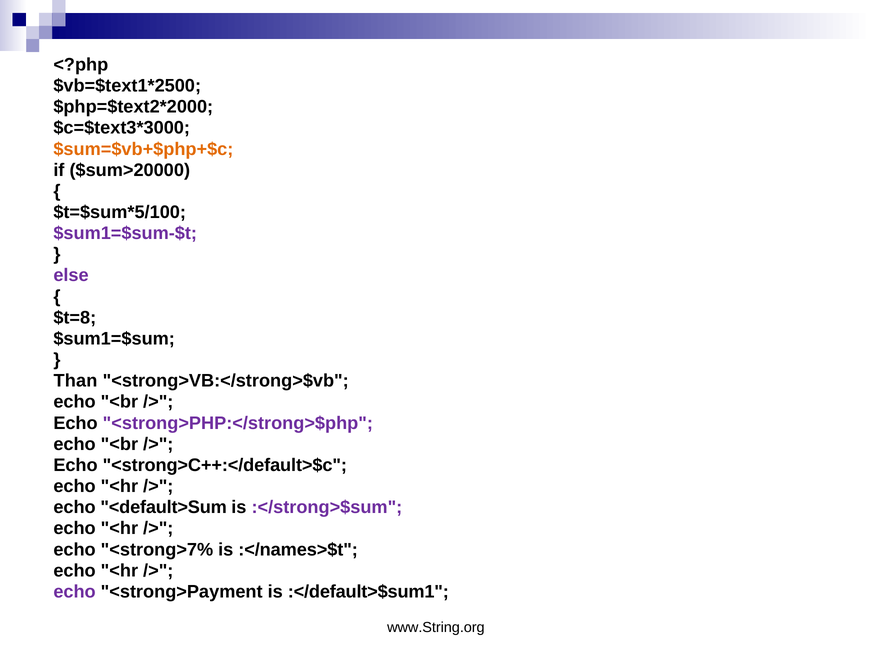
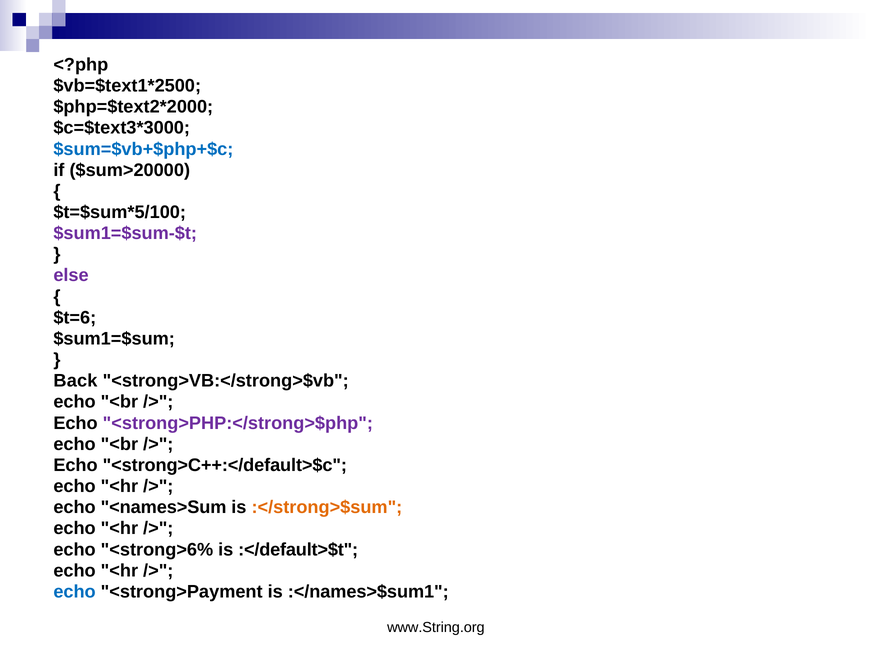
$sum=$vb+$php+$c colour: orange -> blue
$t=8: $t=8 -> $t=6
Than: Than -> Back
<default>Sum: <default>Sum -> <names>Sum
:</strong>$sum colour: purple -> orange
<strong>7%: <strong>7% -> <strong>6%
:</names>$t: :</names>$t -> :</default>$t
echo at (75, 592) colour: purple -> blue
:</default>$sum1: :</default>$sum1 -> :</names>$sum1
